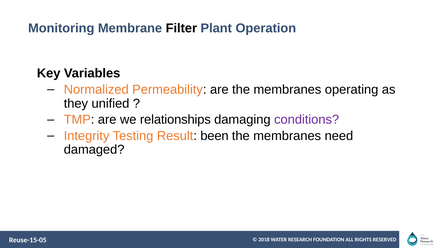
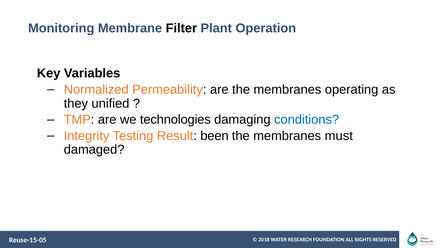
relationships: relationships -> technologies
conditions colour: purple -> blue
need: need -> must
